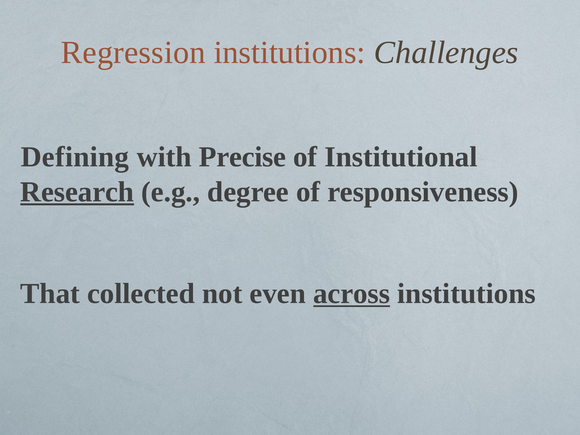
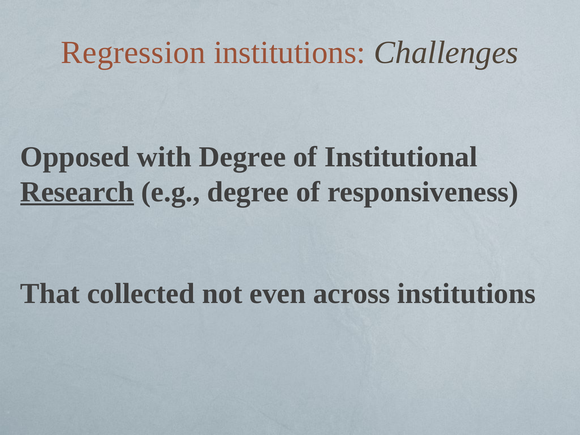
Defining: Defining -> Opposed
with Precise: Precise -> Degree
across underline: present -> none
